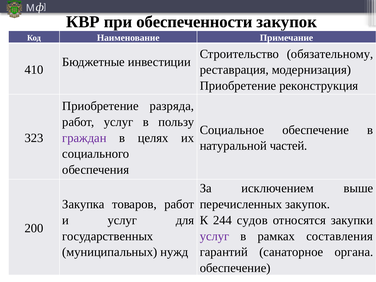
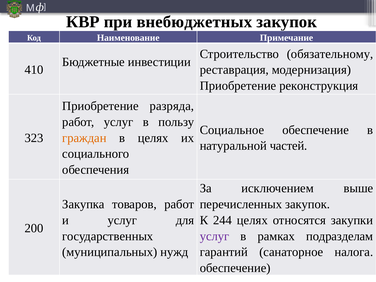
обеспеченности: обеспеченности -> внебюджетных
граждан colour: purple -> orange
244 судов: судов -> целях
составления: составления -> подразделам
органа: органа -> налога
